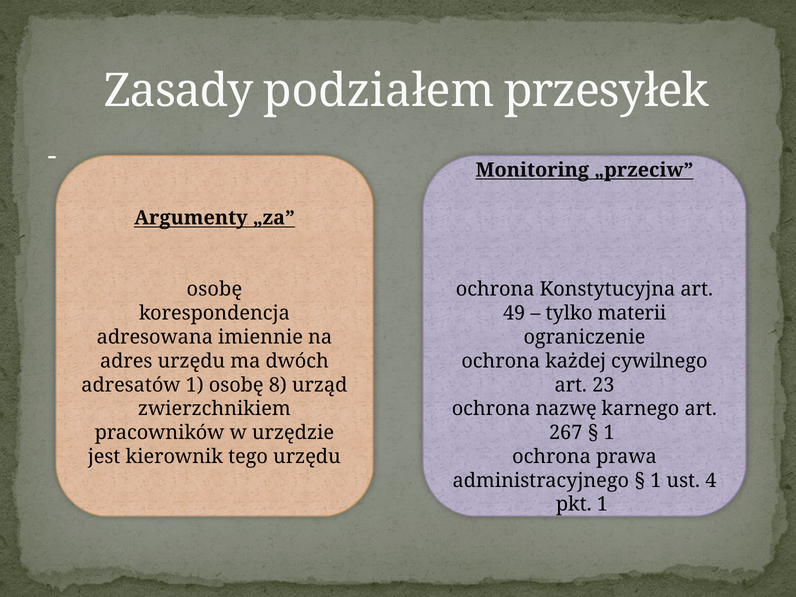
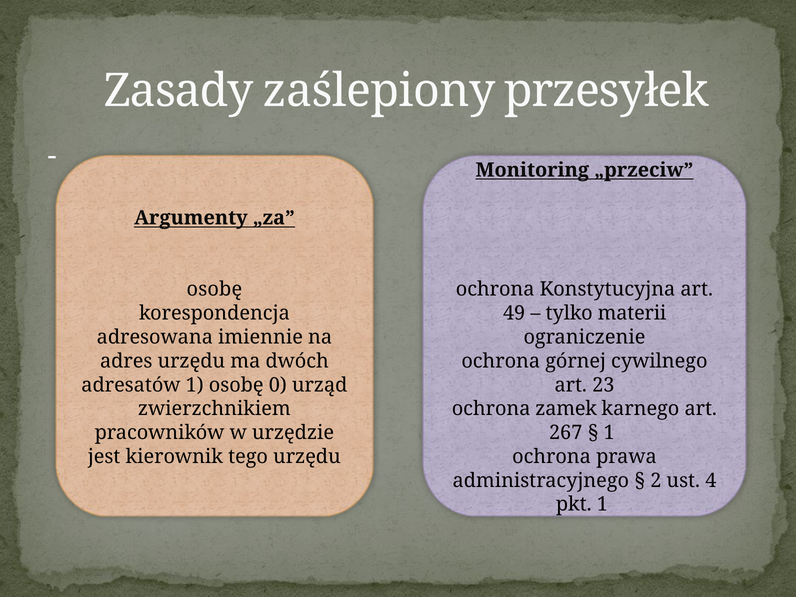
podziałem: podziałem -> zaślepiony
każdej: każdej -> górnej
8: 8 -> 0
nazwę: nazwę -> zamek
1 at (656, 480): 1 -> 2
